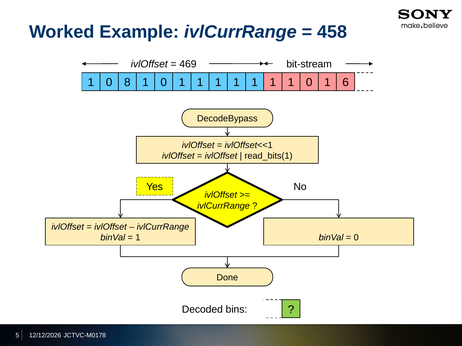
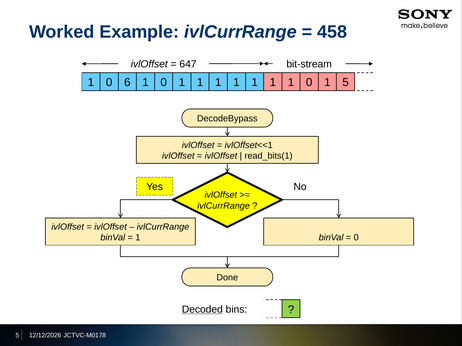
469: 469 -> 647
8: 8 -> 6
1 6: 6 -> 5
Decoded underline: none -> present
